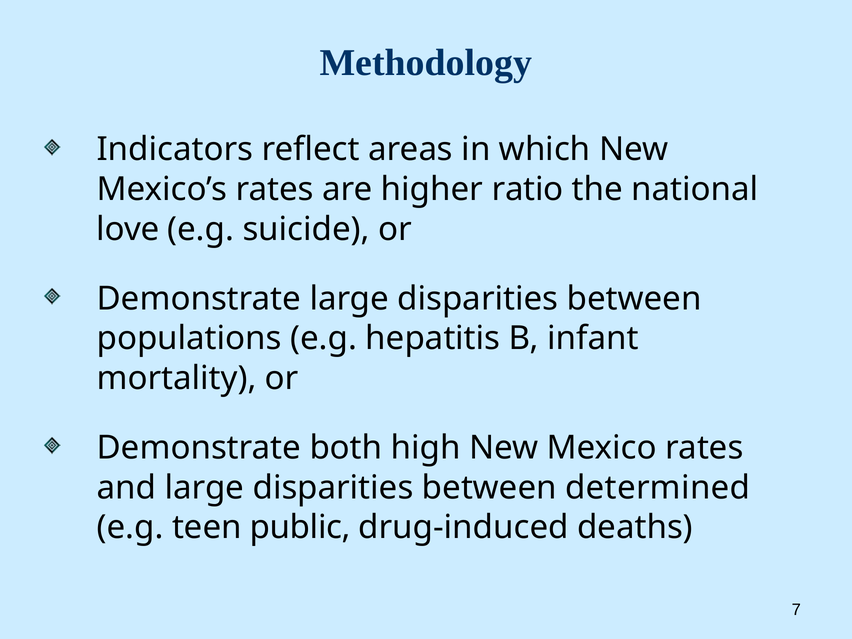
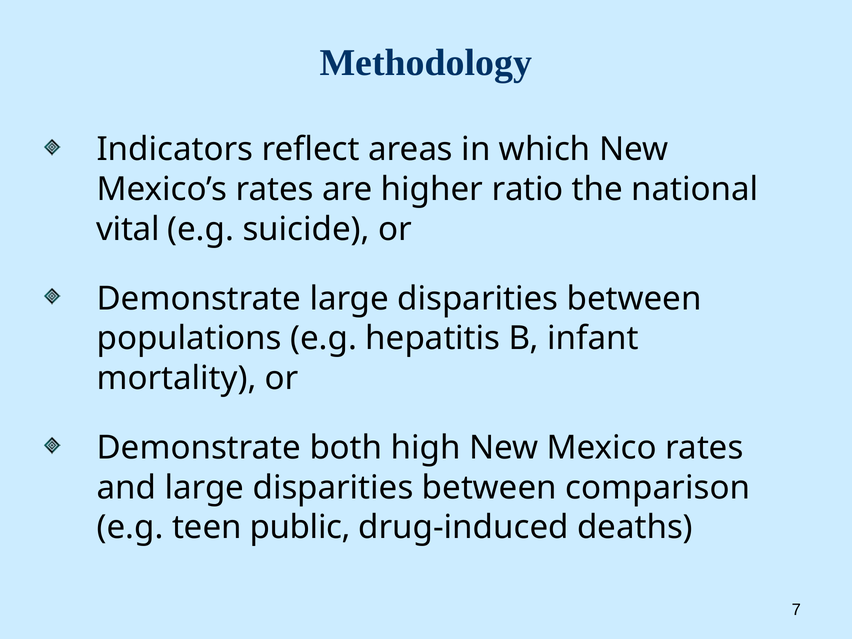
love: love -> vital
determined: determined -> comparison
